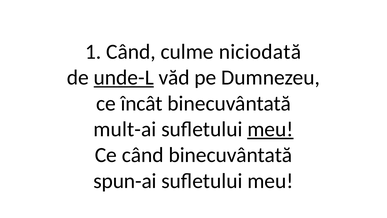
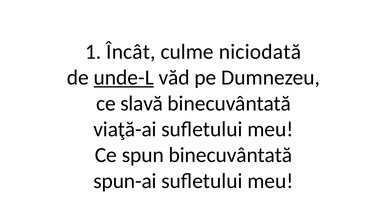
1 Când: Când -> Încât
încât: încât -> slavă
mult-ai: mult-ai -> viaţă-ai
meu at (270, 129) underline: present -> none
Ce când: când -> spun
